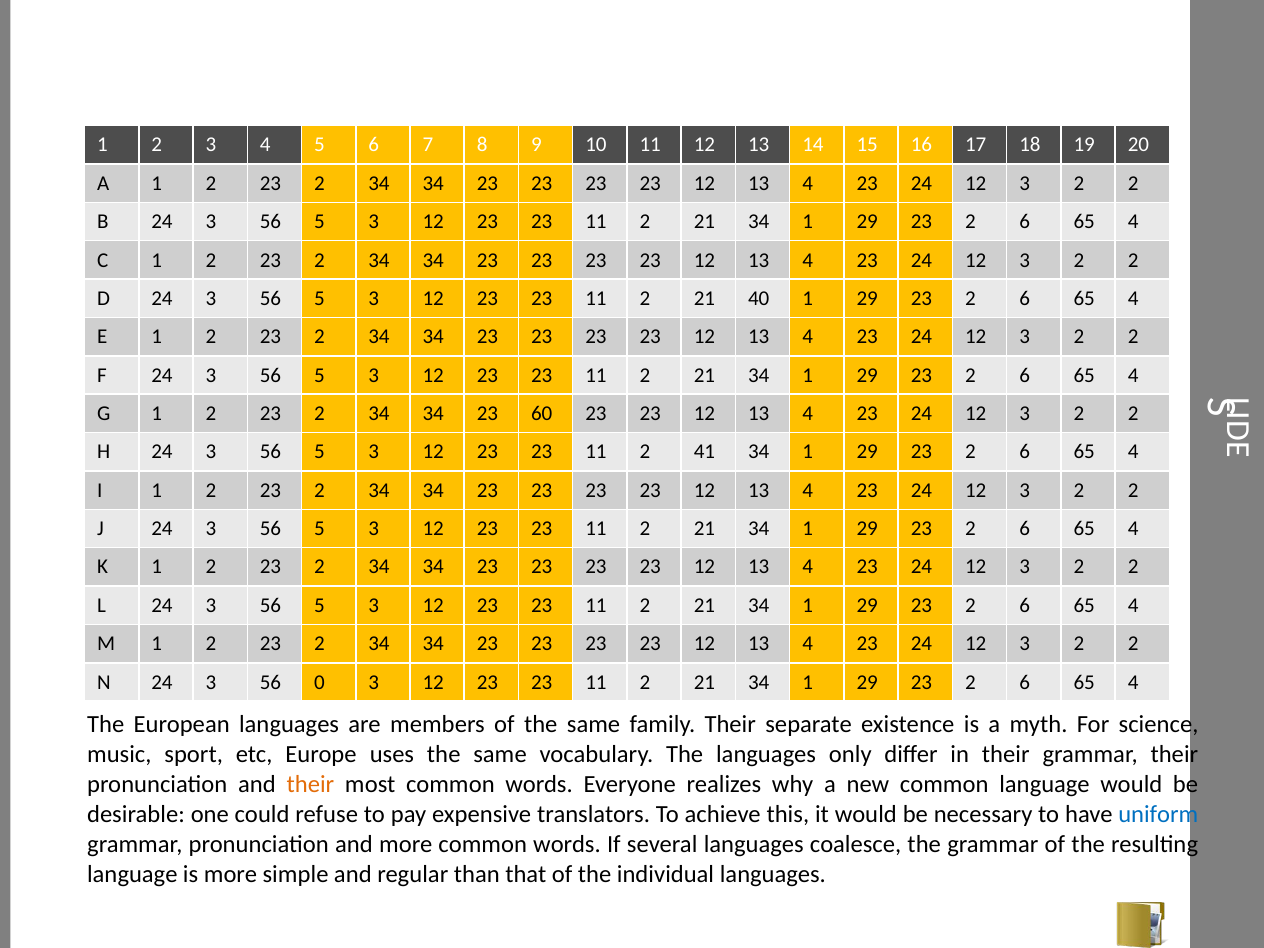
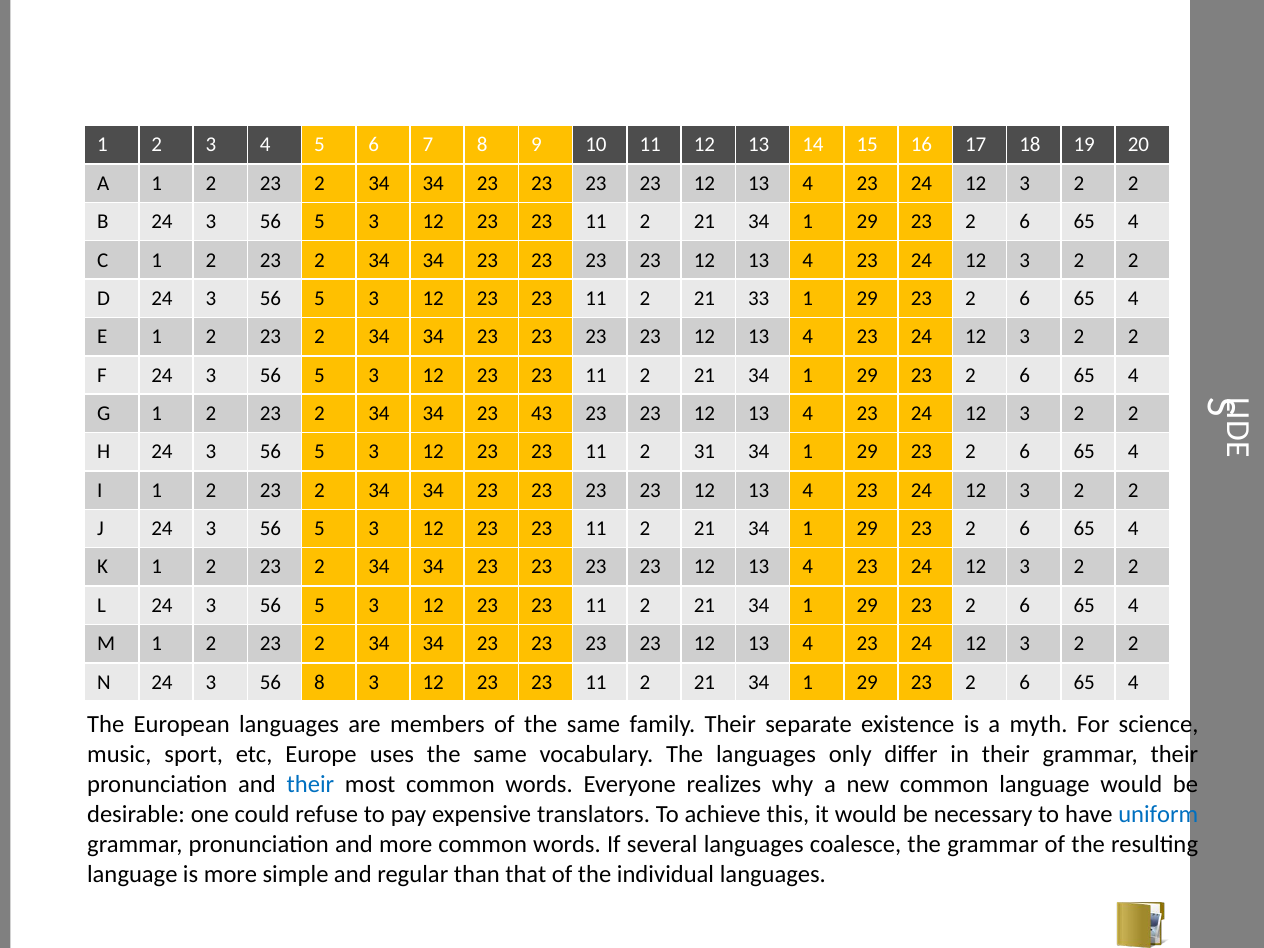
40: 40 -> 33
60: 60 -> 43
41: 41 -> 31
56 0: 0 -> 8
their at (310, 784) colour: orange -> blue
